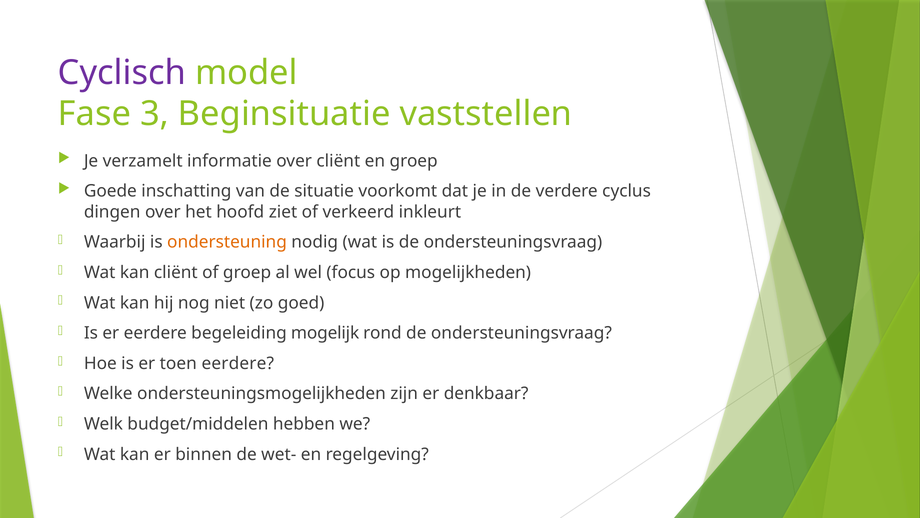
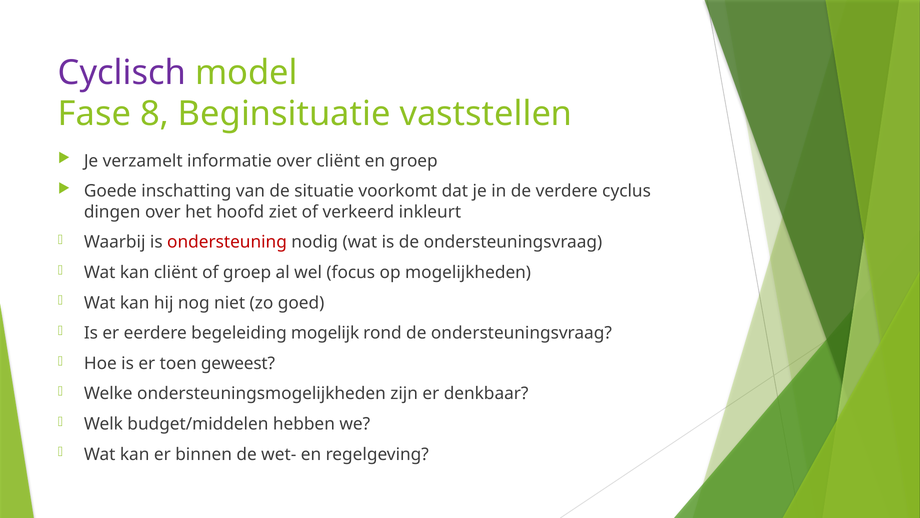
3: 3 -> 8
ondersteuning colour: orange -> red
toen eerdere: eerdere -> geweest
